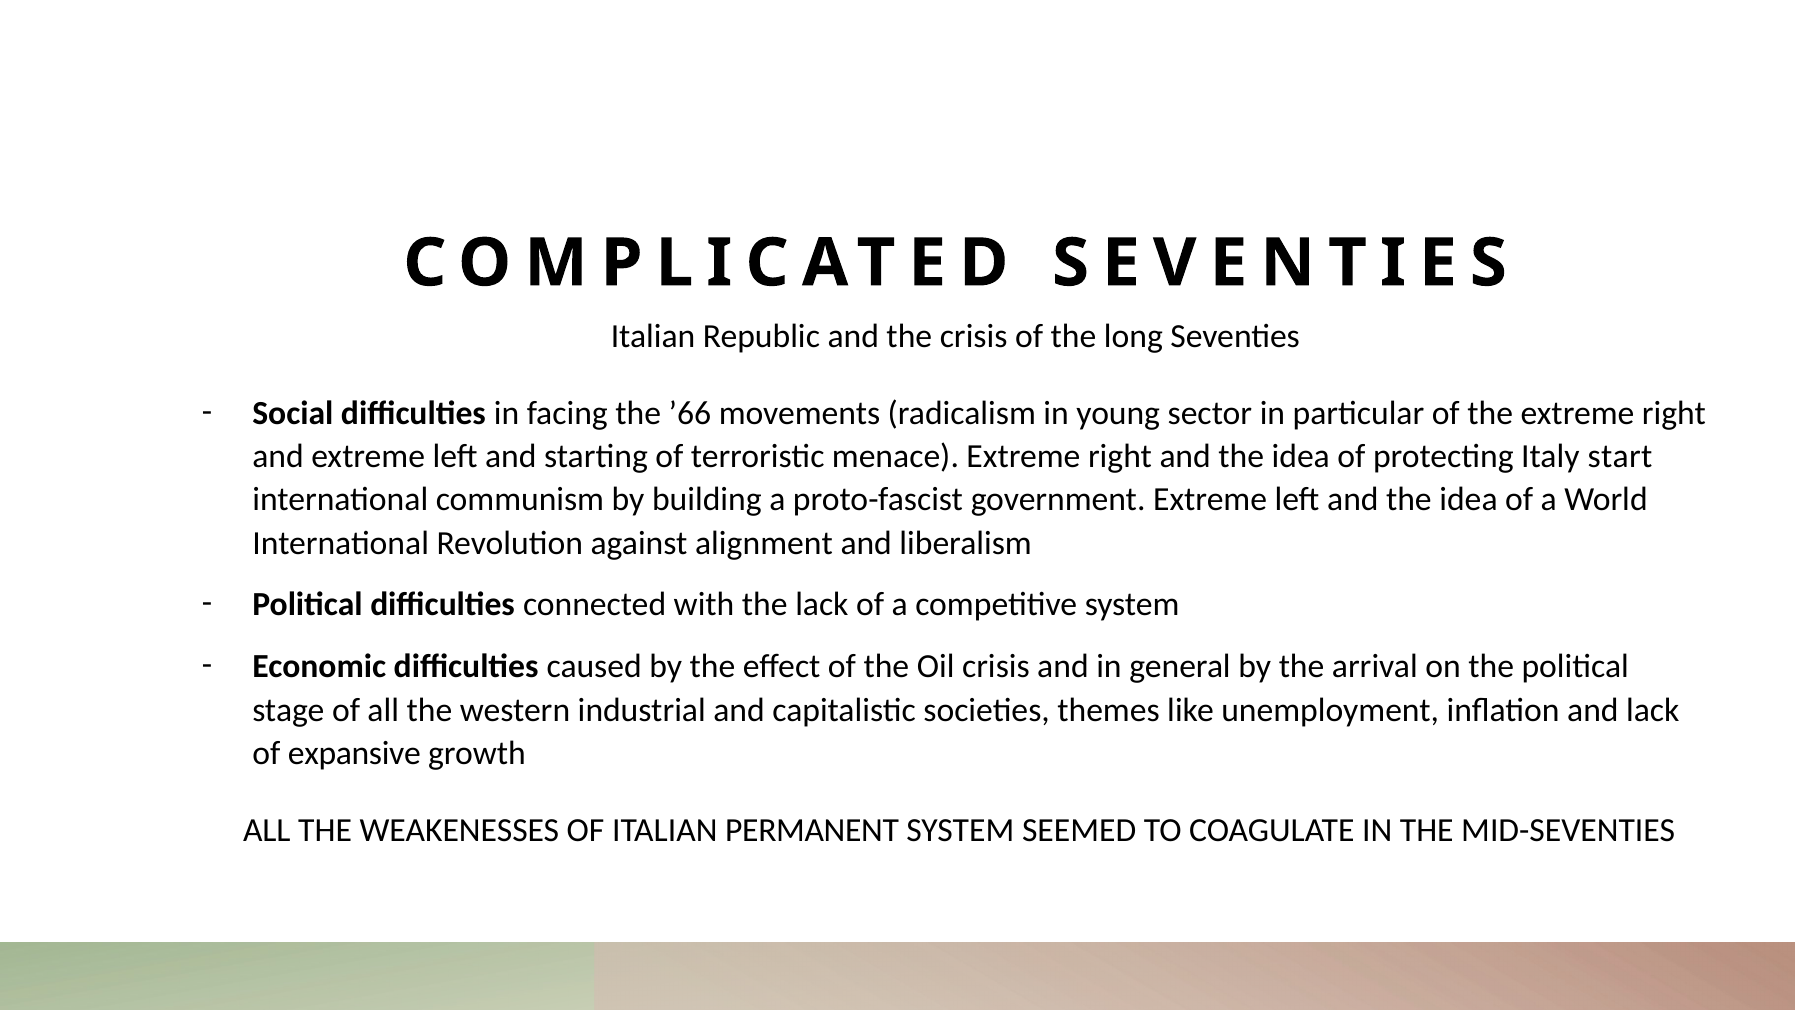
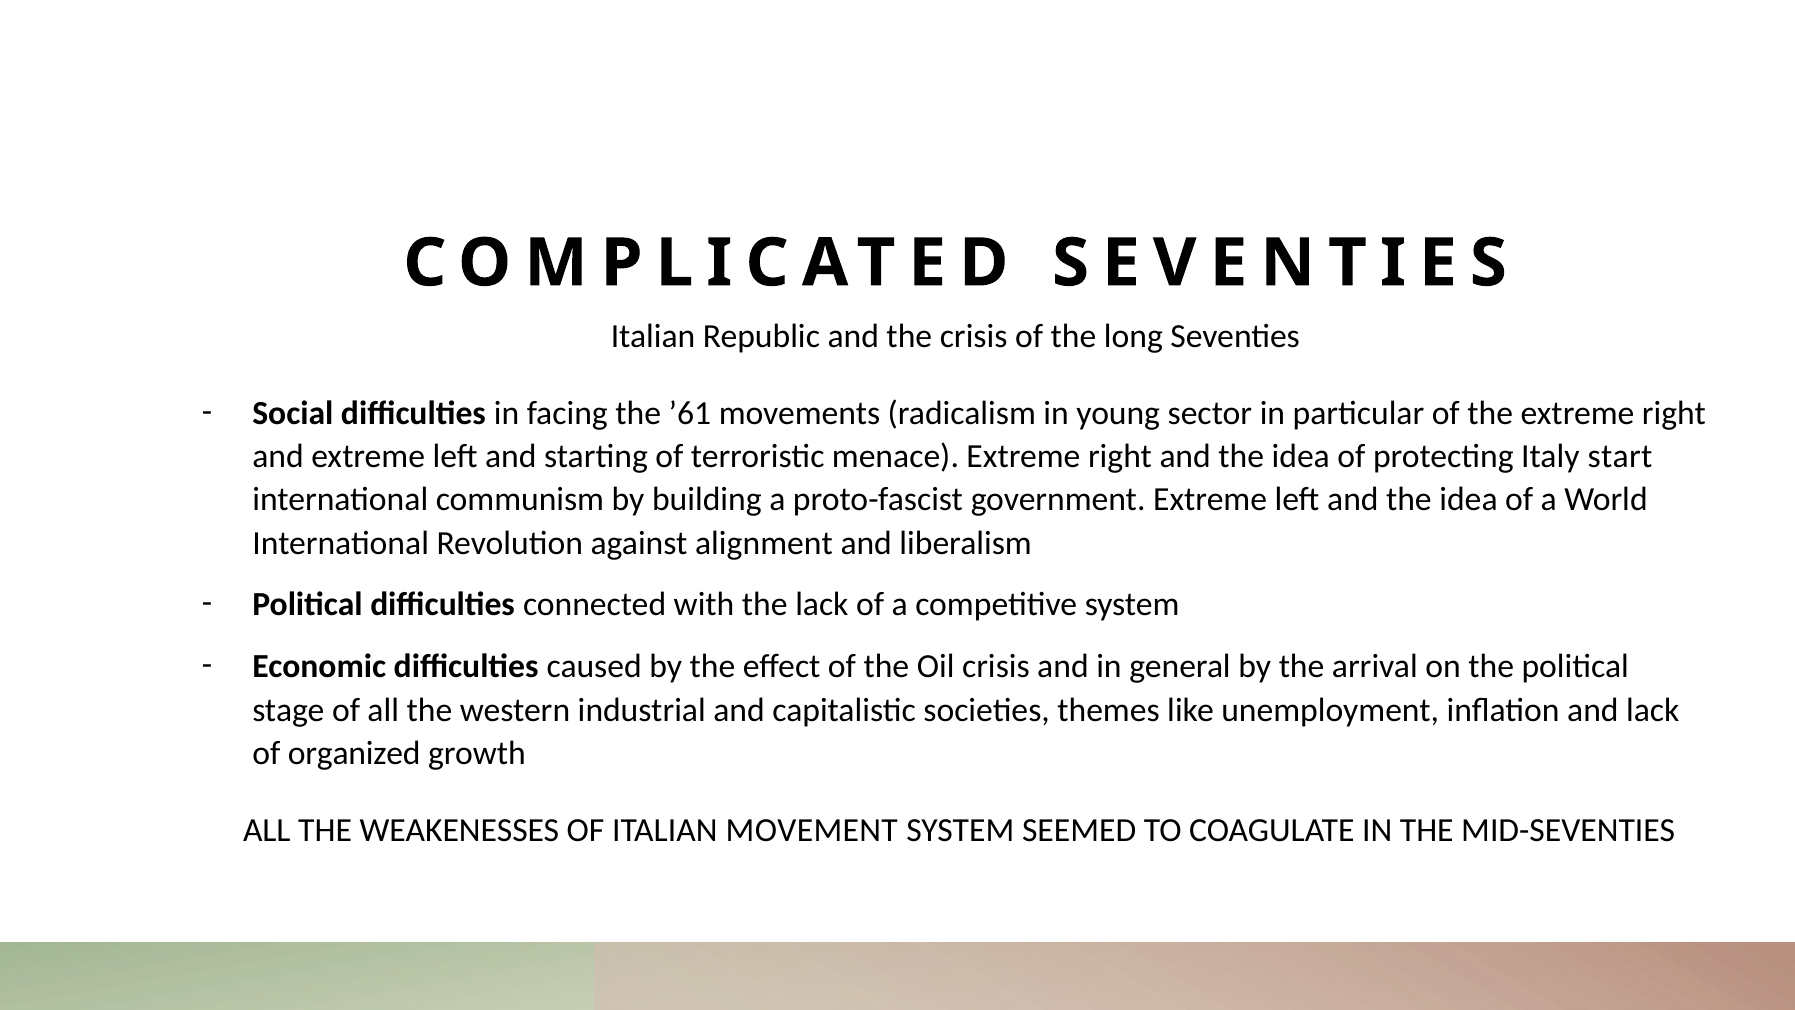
’66: ’66 -> ’61
expansive: expansive -> organized
PERMANENT: PERMANENT -> MOVEMENT
